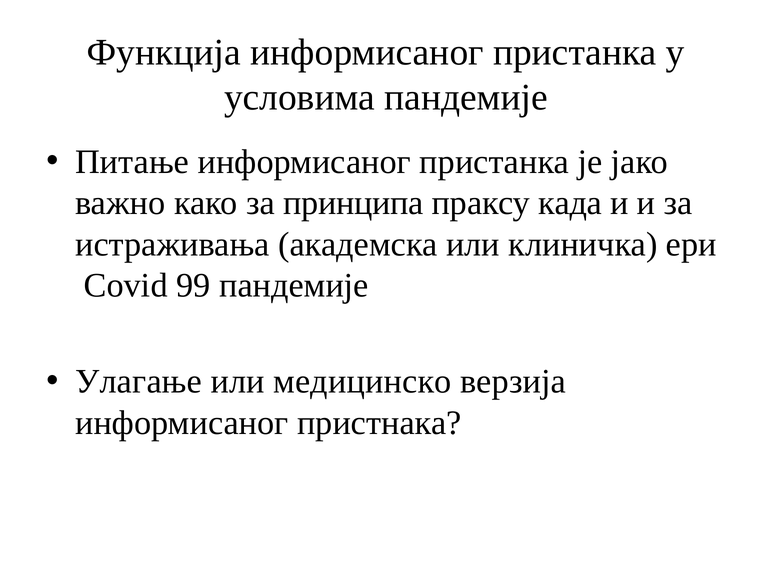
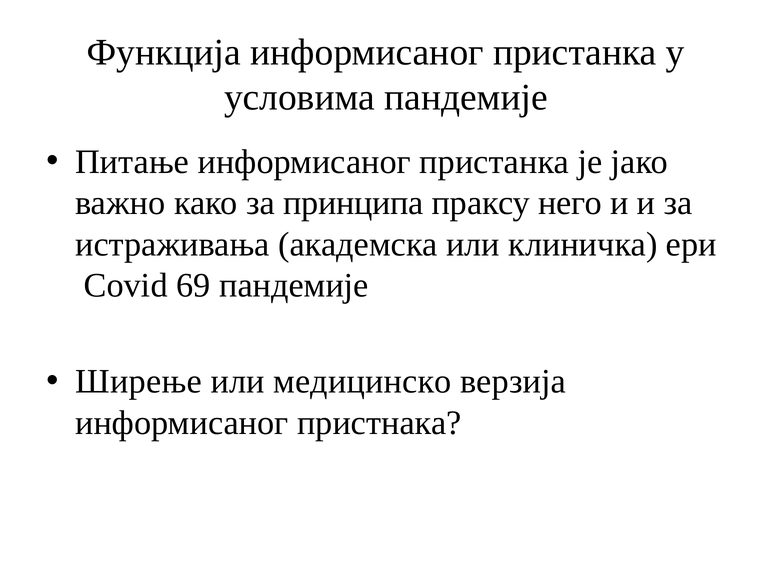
када: када -> него
99: 99 -> 69
Улагање: Улагање -> Ширење
